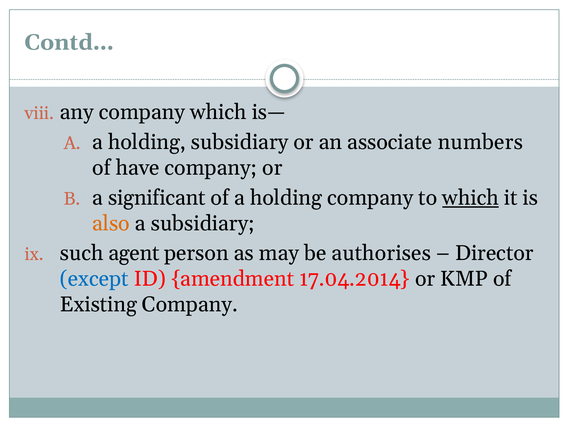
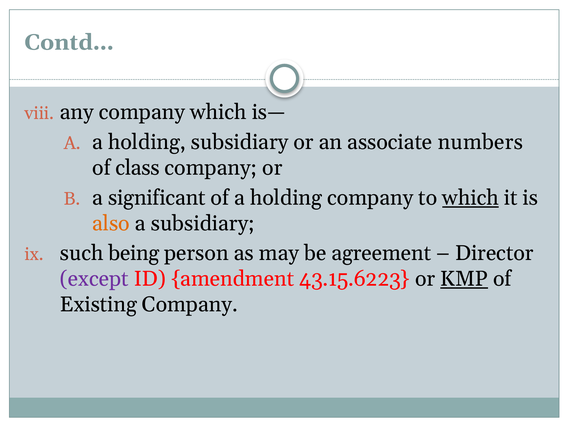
have: have -> class
agent: agent -> being
authorises: authorises -> agreement
except colour: blue -> purple
17.04.2014: 17.04.2014 -> 43.15.6223
KMP underline: none -> present
